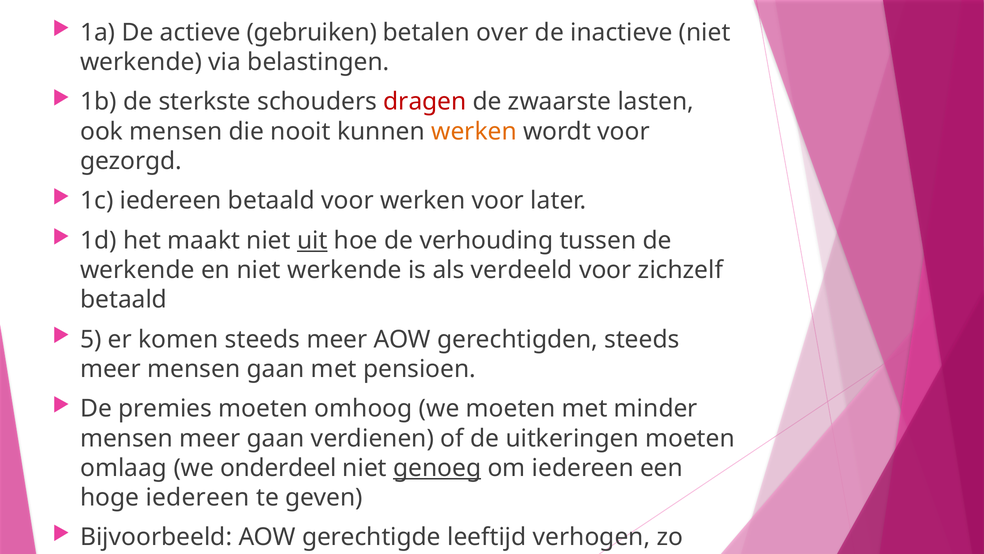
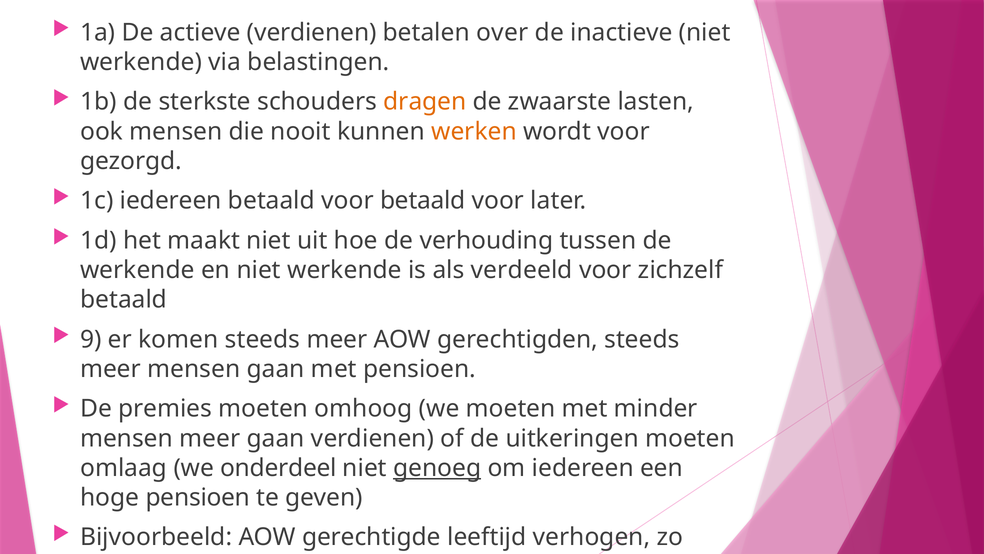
actieve gebruiken: gebruiken -> verdienen
dragen colour: red -> orange
voor werken: werken -> betaald
uit underline: present -> none
5: 5 -> 9
hoge iedereen: iedereen -> pensioen
